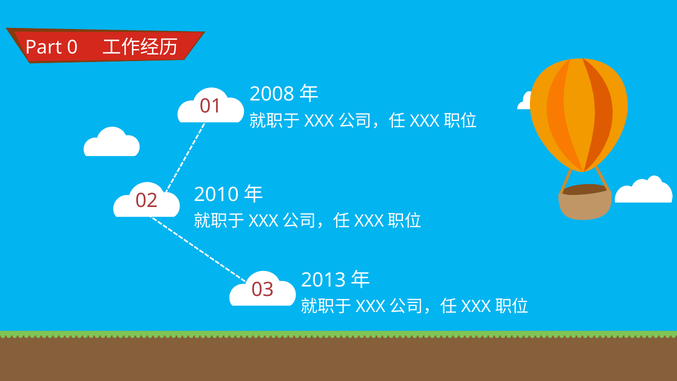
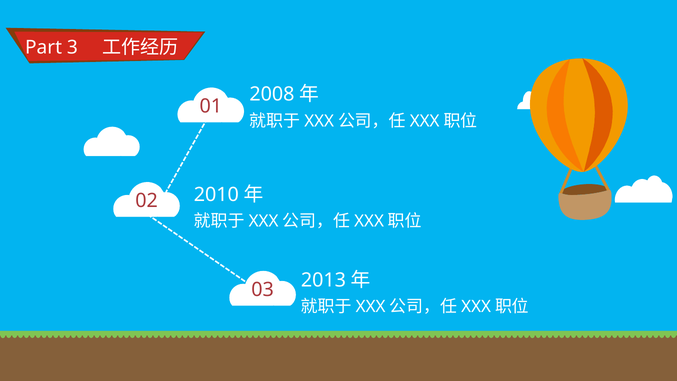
0: 0 -> 3
